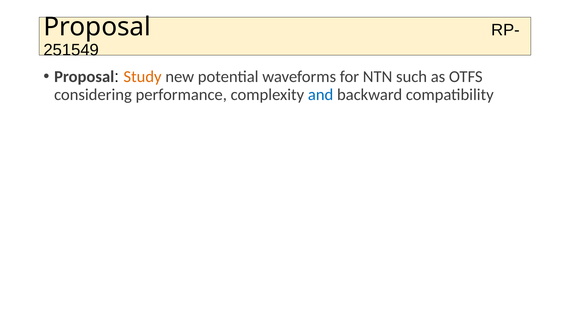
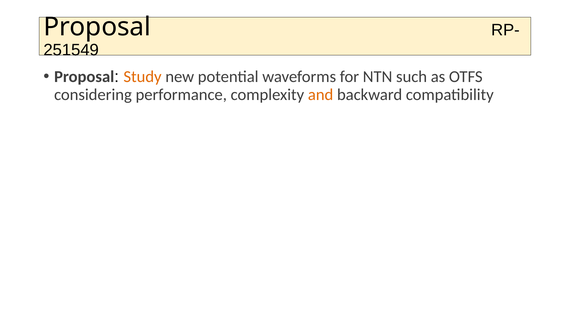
and colour: blue -> orange
